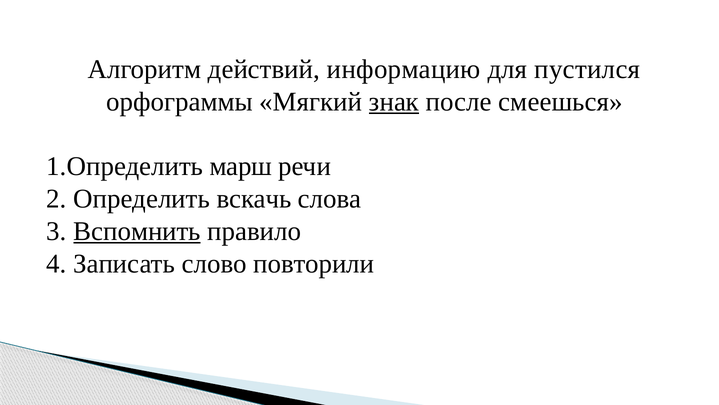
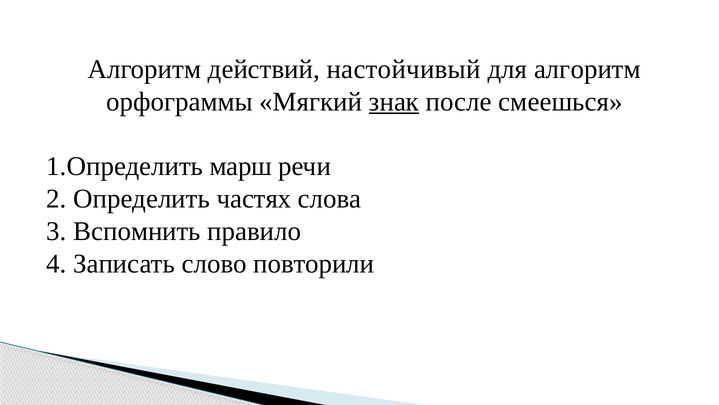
информацию: информацию -> настойчивый
для пустился: пустился -> алгоритм
вскачь: вскачь -> частях
Вспомнить underline: present -> none
